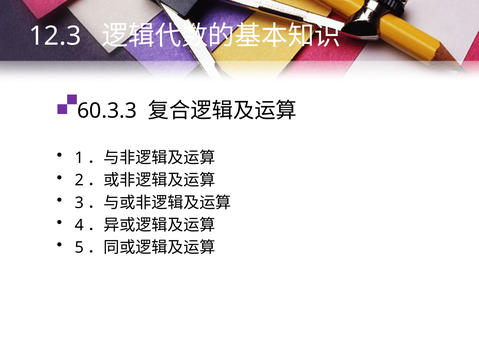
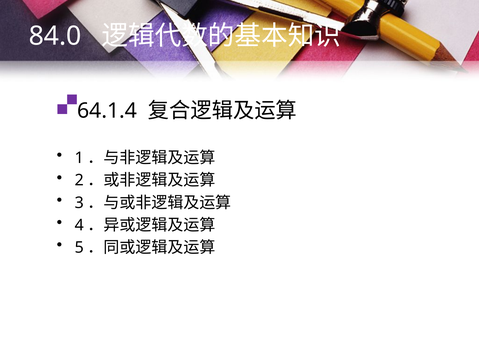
12.3: 12.3 -> 84.0
60.3.3: 60.3.3 -> 64.1.4
